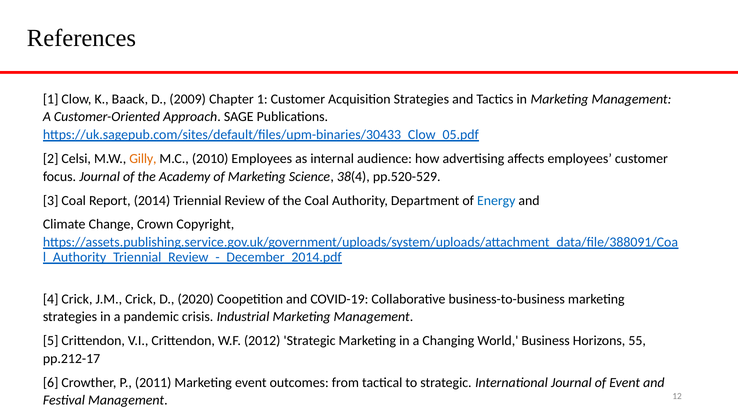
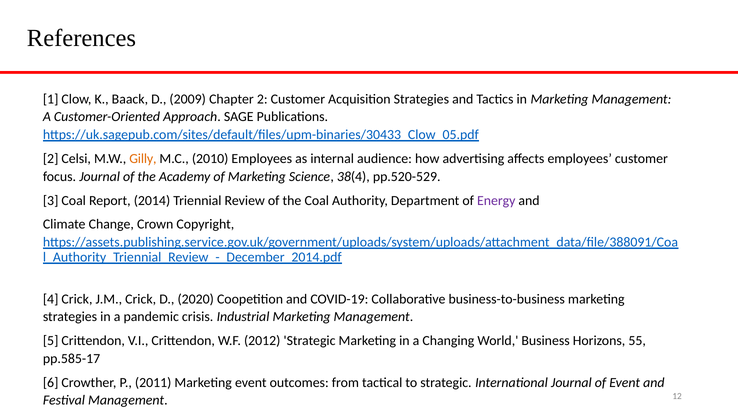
Chapter 1: 1 -> 2
Energy colour: blue -> purple
pp.212-17: pp.212-17 -> pp.585-17
